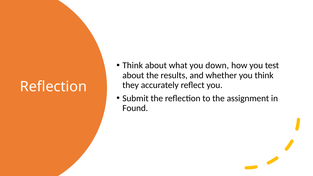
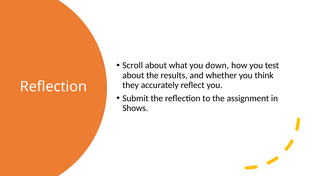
Think at (133, 65): Think -> Scroll
Found: Found -> Shows
